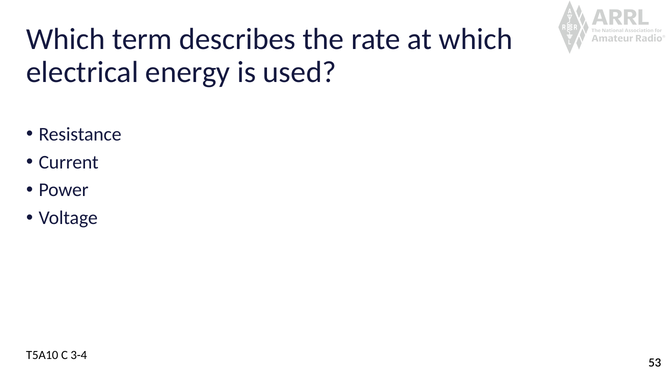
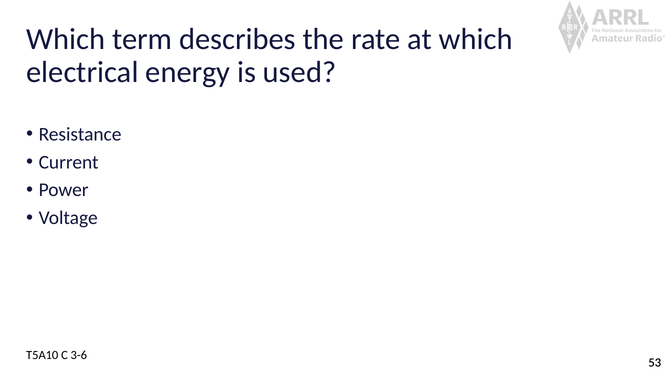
3-4: 3-4 -> 3-6
